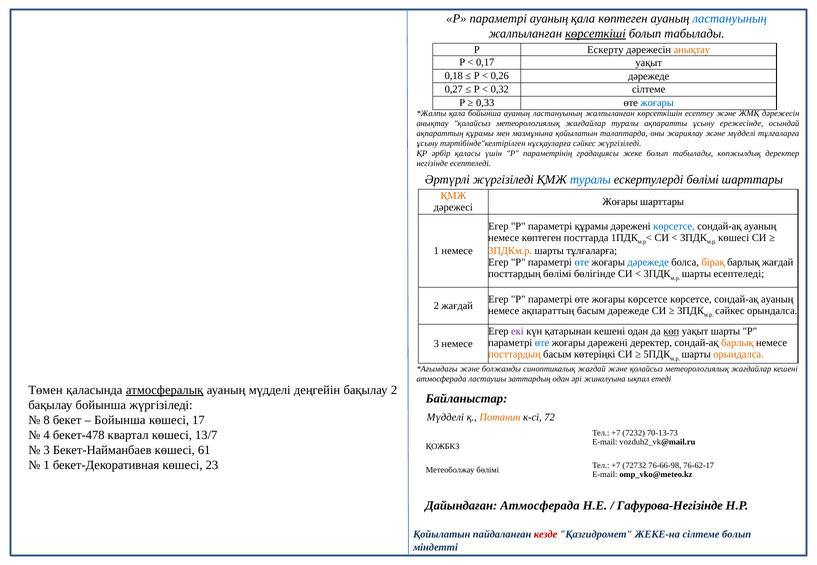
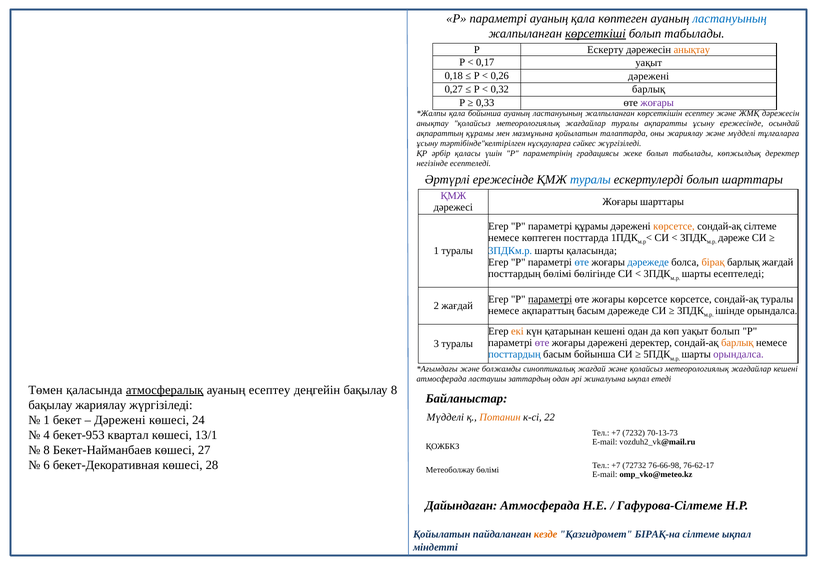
0,26 дәрежеде: дәрежеде -> дәрежені
0,32 сілтеме: сілтеме -> барлық
жоғары at (657, 103) colour: blue -> purple
Әртүрлі жүргізіледі: жүргізіледі -> ережесінде
ескертулерді бөлімі: бөлімі -> болып
ҚМЖ at (453, 196) colour: orange -> purple
көрсетсе at (674, 226) colour: blue -> orange
ауаның at (760, 226): ауаның -> сілтеме
көшесі at (734, 238): көшесі -> дәреже
1 немесе: немесе -> туралы
3ПДКм.р colour: orange -> blue
шарты тұлғаларға: тұлғаларға -> қаласында
параметрі at (550, 299) underline: none -> present
ауаның at (777, 299): ауаның -> туралы
сәйкес at (730, 311): сәйкес -> ішінде
екі colour: purple -> orange
көп underline: present -> none
уақыт шарты: шарты -> болып
өте at (542, 343) colour: blue -> purple
3 немесе: немесе -> туралы
посттардың at (514, 355) colour: orange -> blue
басым көтеріңкі: көтеріңкі -> бойынша
орындалса at (739, 355) colour: orange -> purple
ауаның мүдделі: мүдделі -> есептеу
бақылау 2: 2 -> 8
бақылау бойынша: бойынша -> жариялау
72: 72 -> 22
8 at (47, 421): 8 -> 1
Бойынша at (120, 421): Бойынша -> Дәрежені
17: 17 -> 24
бекет-478: бекет-478 -> бекет-953
13/7: 13/7 -> 13/1
3 at (47, 451): 3 -> 8
61: 61 -> 27
1 at (47, 466): 1 -> 6
23: 23 -> 28
Гафурова-Негізінде: Гафурова-Негізінде -> Гафурова-Сілтеме
кезде colour: red -> orange
ЖЕКЕ-на: ЖЕКЕ-на -> БІРАҚ-на
сілтеме болып: болып -> ықпал
